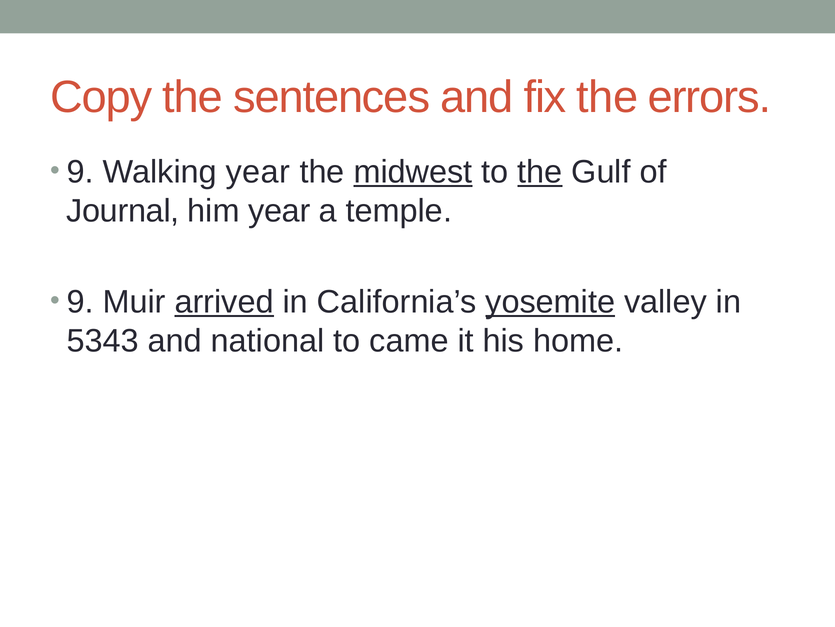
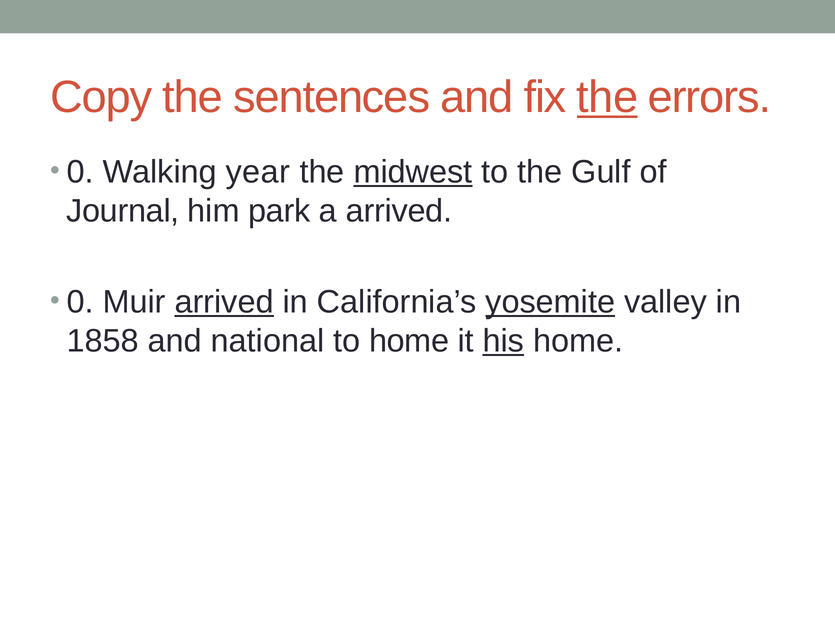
the at (607, 97) underline: none -> present
9 at (80, 172): 9 -> 0
the at (540, 172) underline: present -> none
him year: year -> park
a temple: temple -> arrived
9 at (80, 302): 9 -> 0
5343: 5343 -> 1858
to came: came -> home
his underline: none -> present
